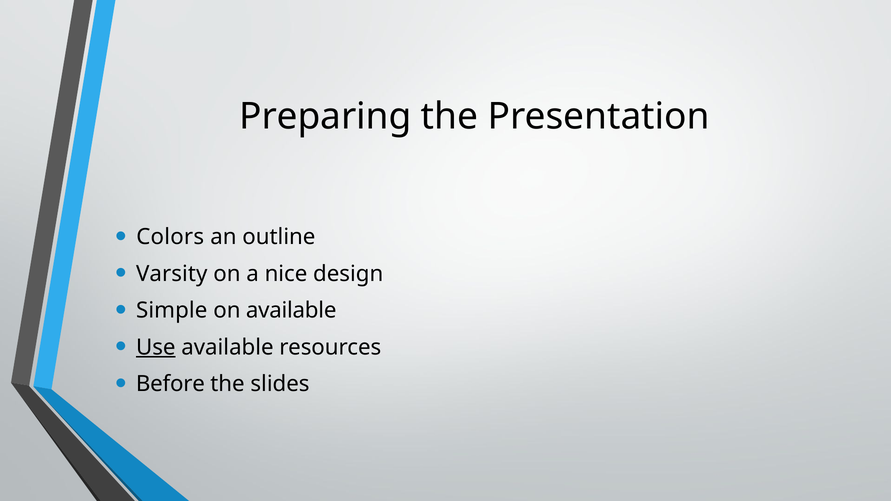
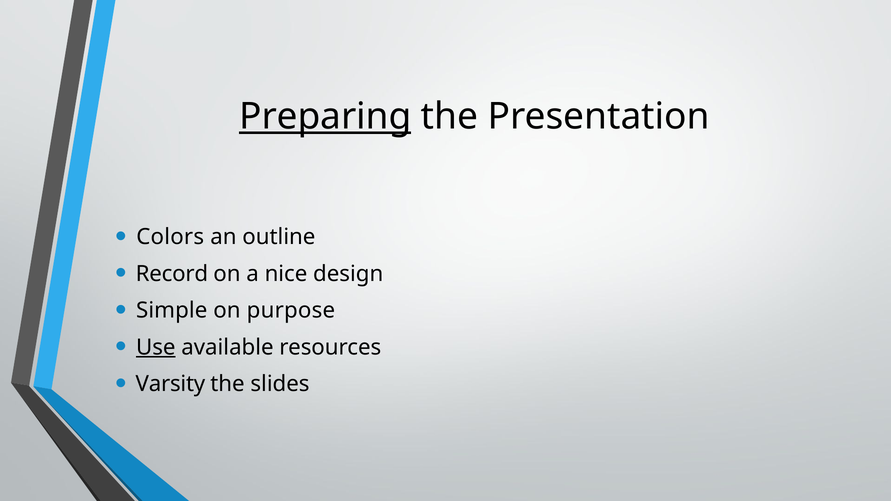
Preparing underline: none -> present
Varsity: Varsity -> Record
on available: available -> purpose
Before: Before -> Varsity
